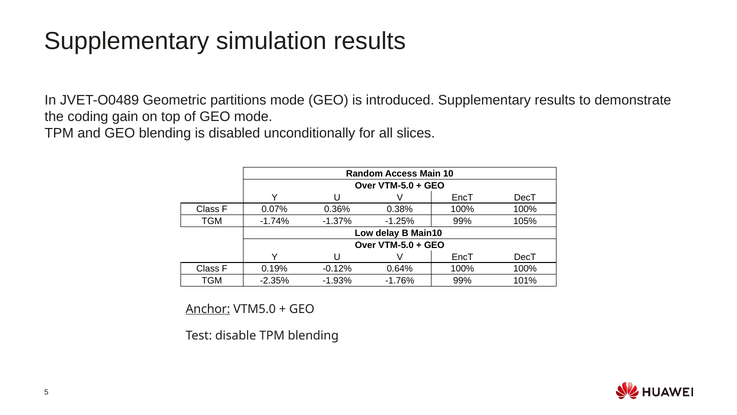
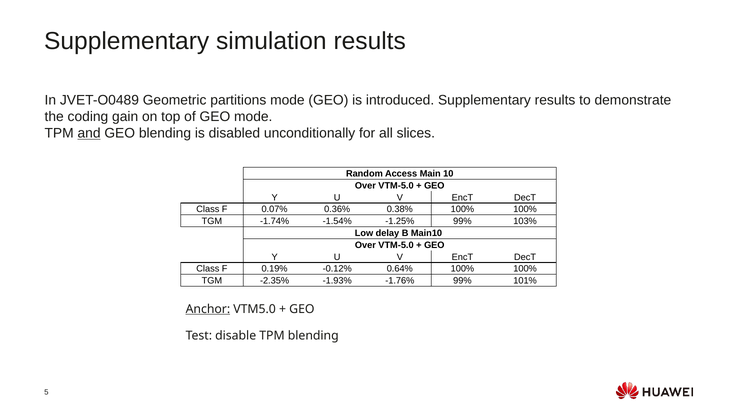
and underline: none -> present
-1.37%: -1.37% -> -1.54%
105%: 105% -> 103%
